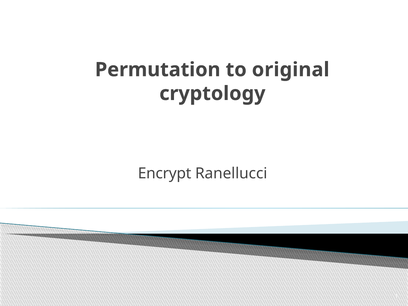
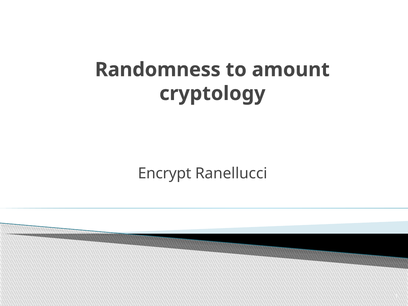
Permutation: Permutation -> Randomness
original: original -> amount
